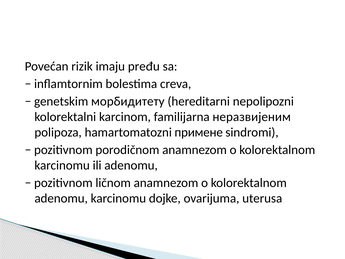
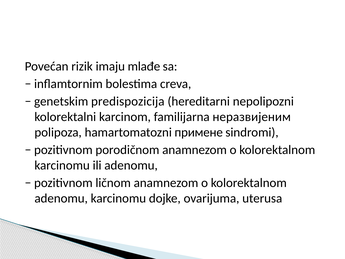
pređu: pređu -> mlađe
морбидитету: морбидитету -> predispozicija
